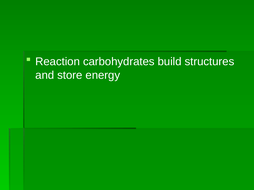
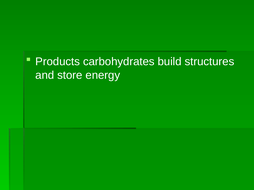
Reaction: Reaction -> Products
